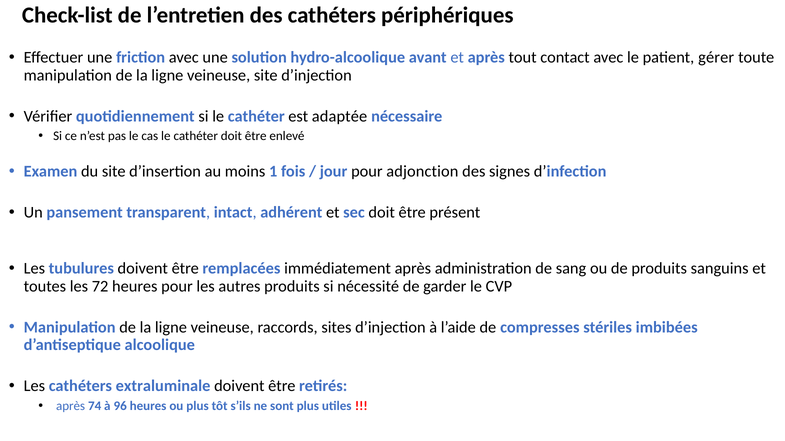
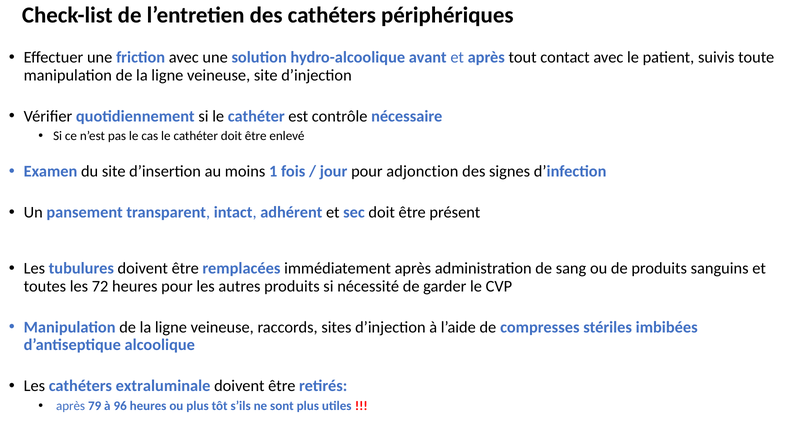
gérer: gérer -> suivis
adaptée: adaptée -> contrôle
74: 74 -> 79
